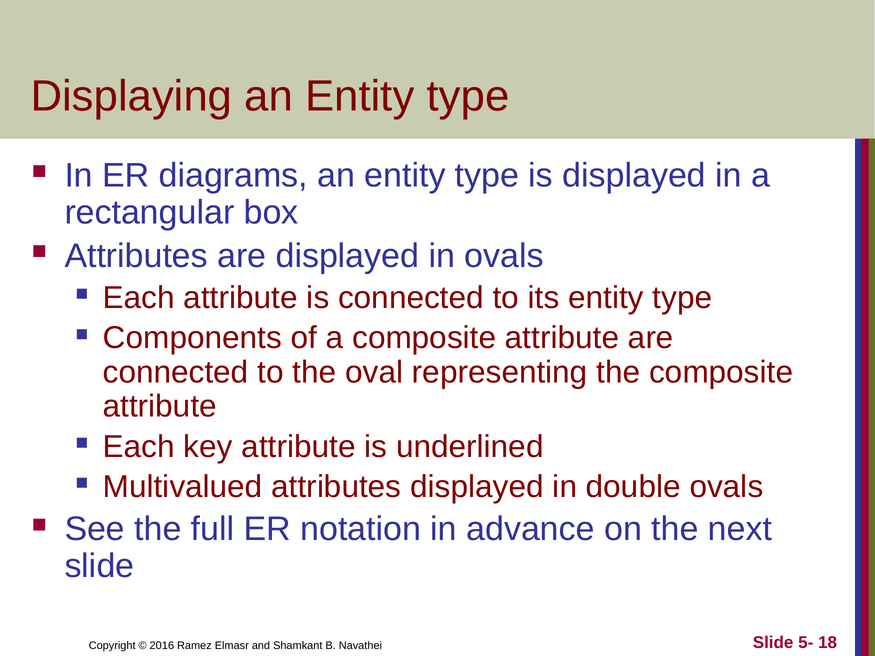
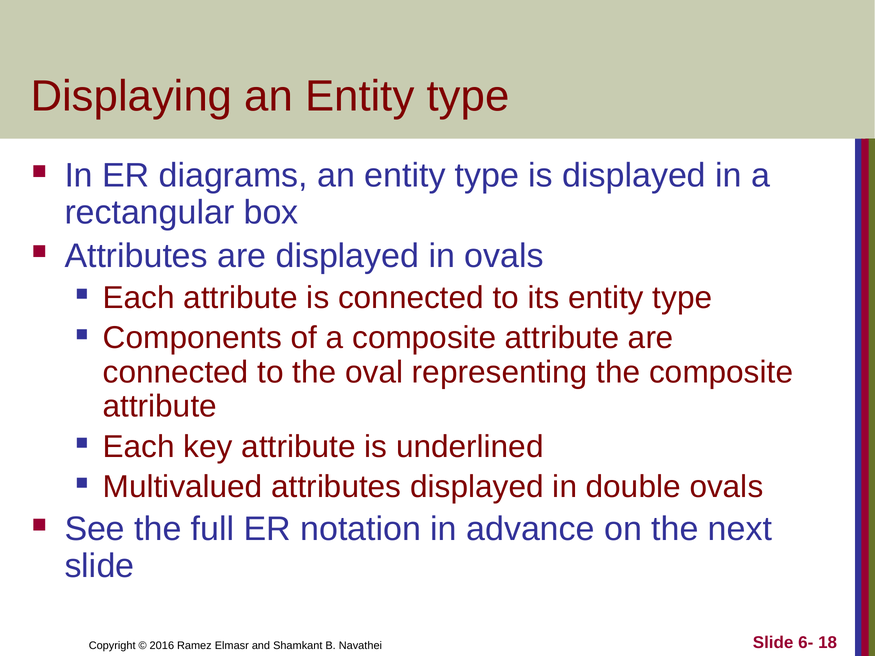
5-: 5- -> 6-
